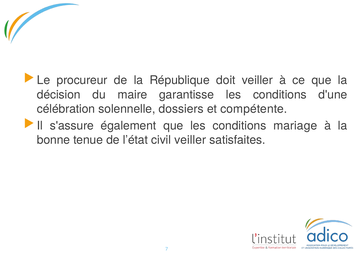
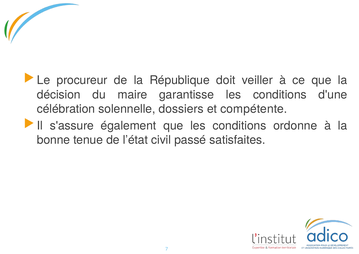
mariage: mariage -> ordonne
civil veiller: veiller -> passé
